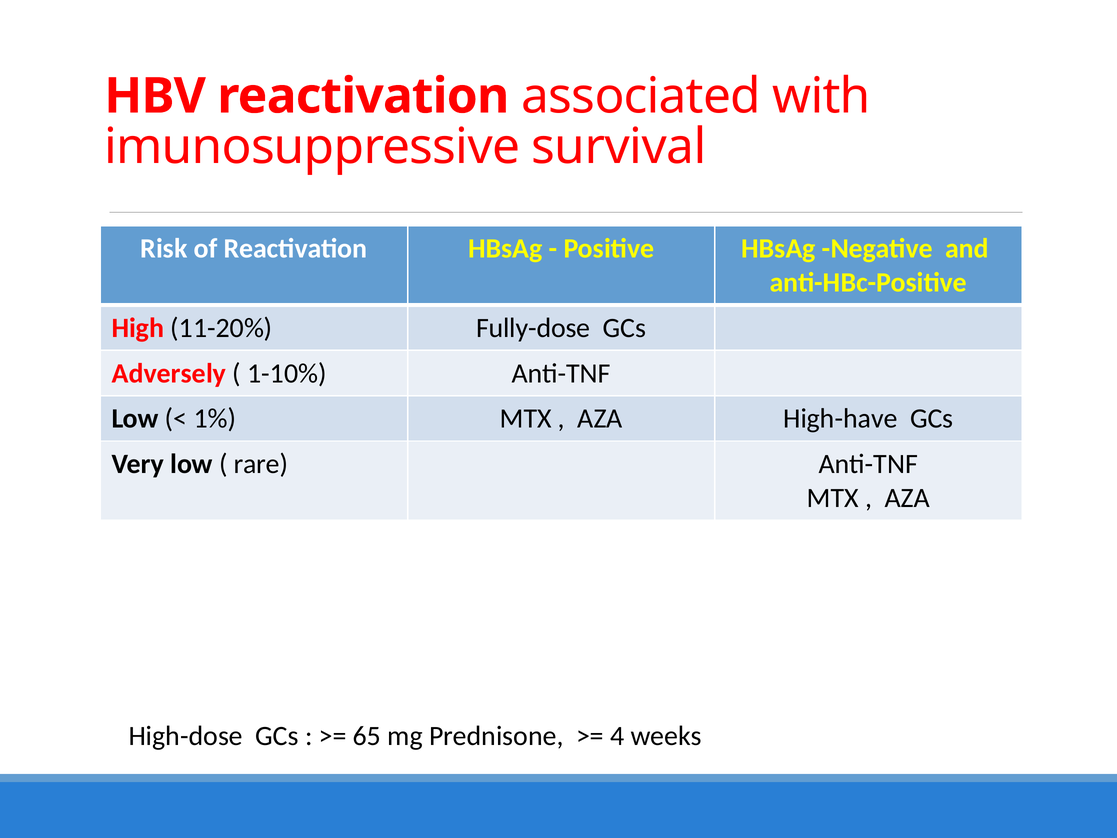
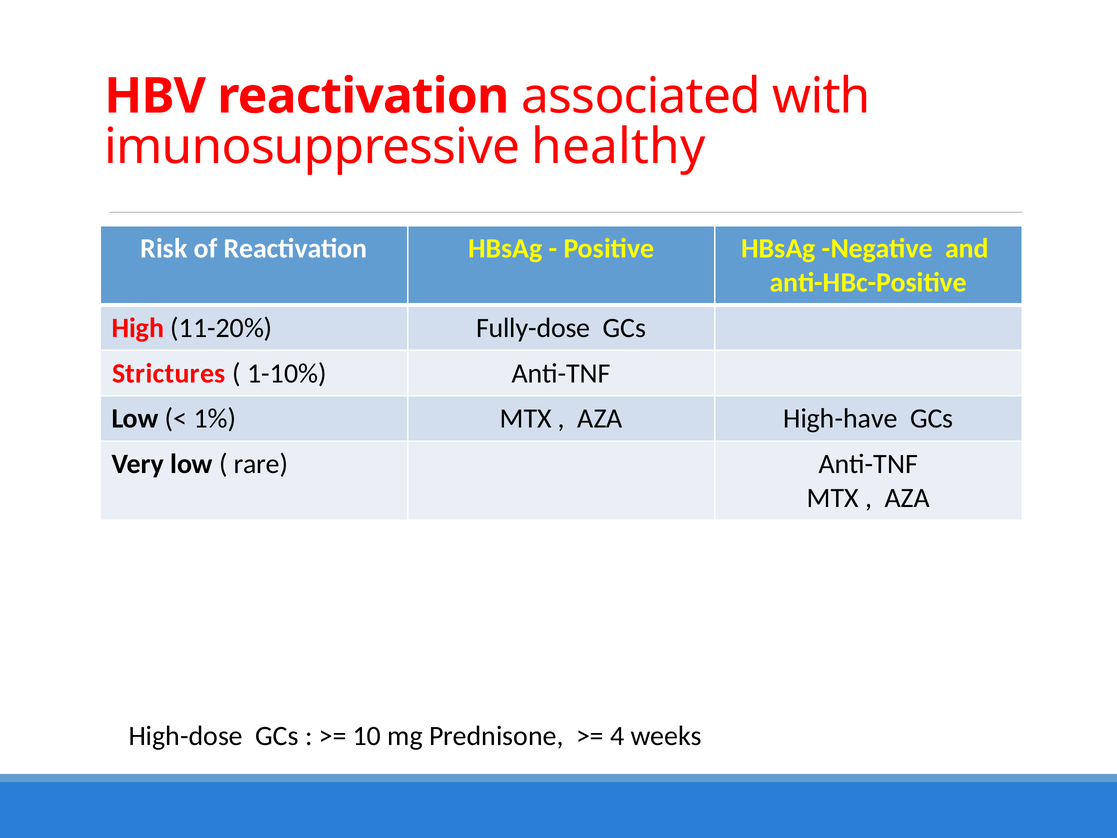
survival: survival -> healthy
Adversely: Adversely -> Strictures
65: 65 -> 10
